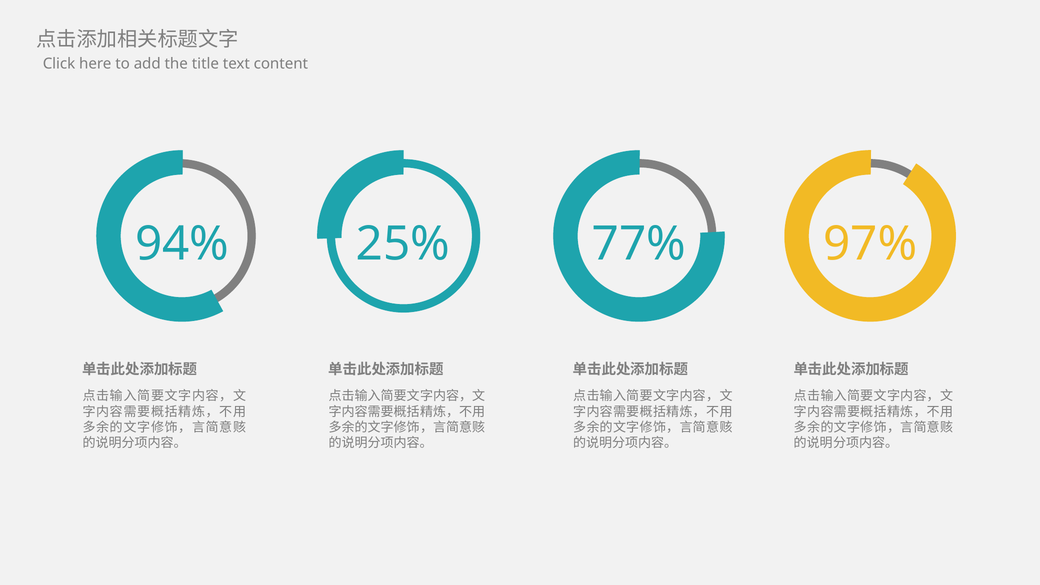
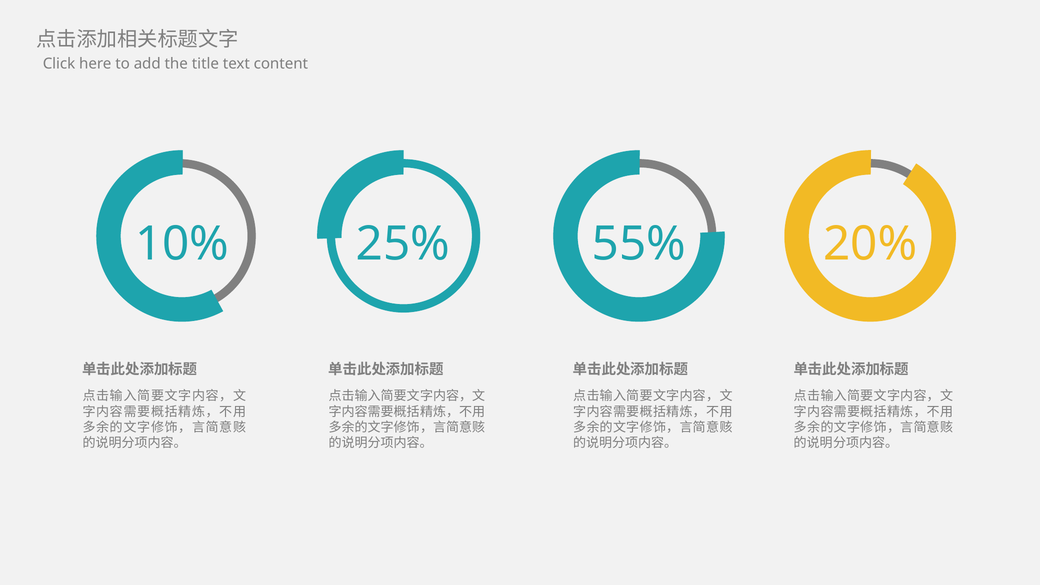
94%: 94% -> 10%
77%: 77% -> 55%
97%: 97% -> 20%
